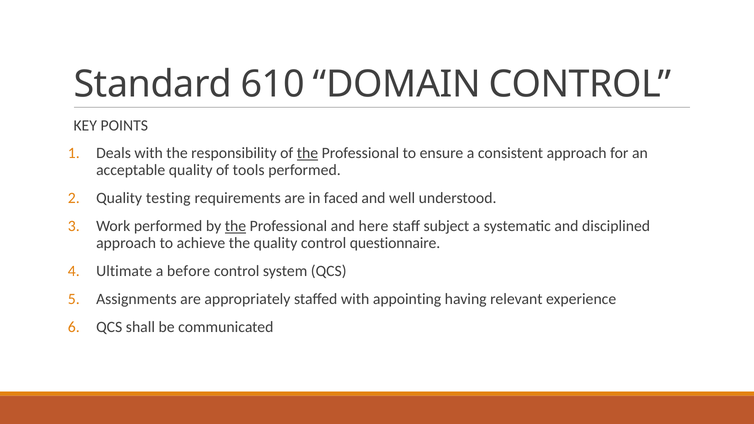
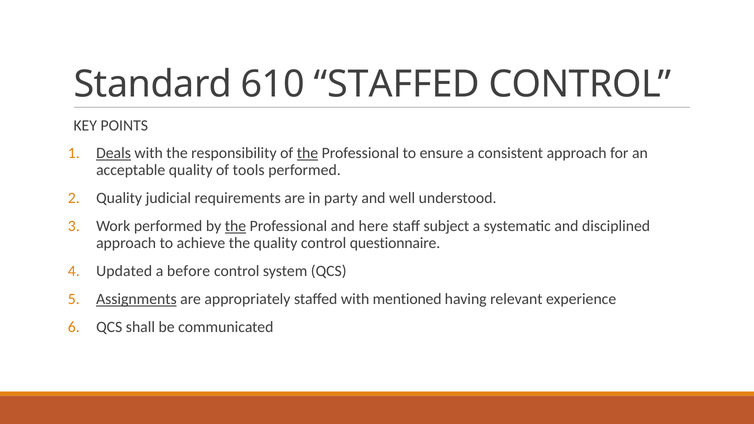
610 DOMAIN: DOMAIN -> STAFFED
Deals underline: none -> present
testing: testing -> judicial
faced: faced -> party
Ultimate: Ultimate -> Updated
Assignments underline: none -> present
appointing: appointing -> mentioned
